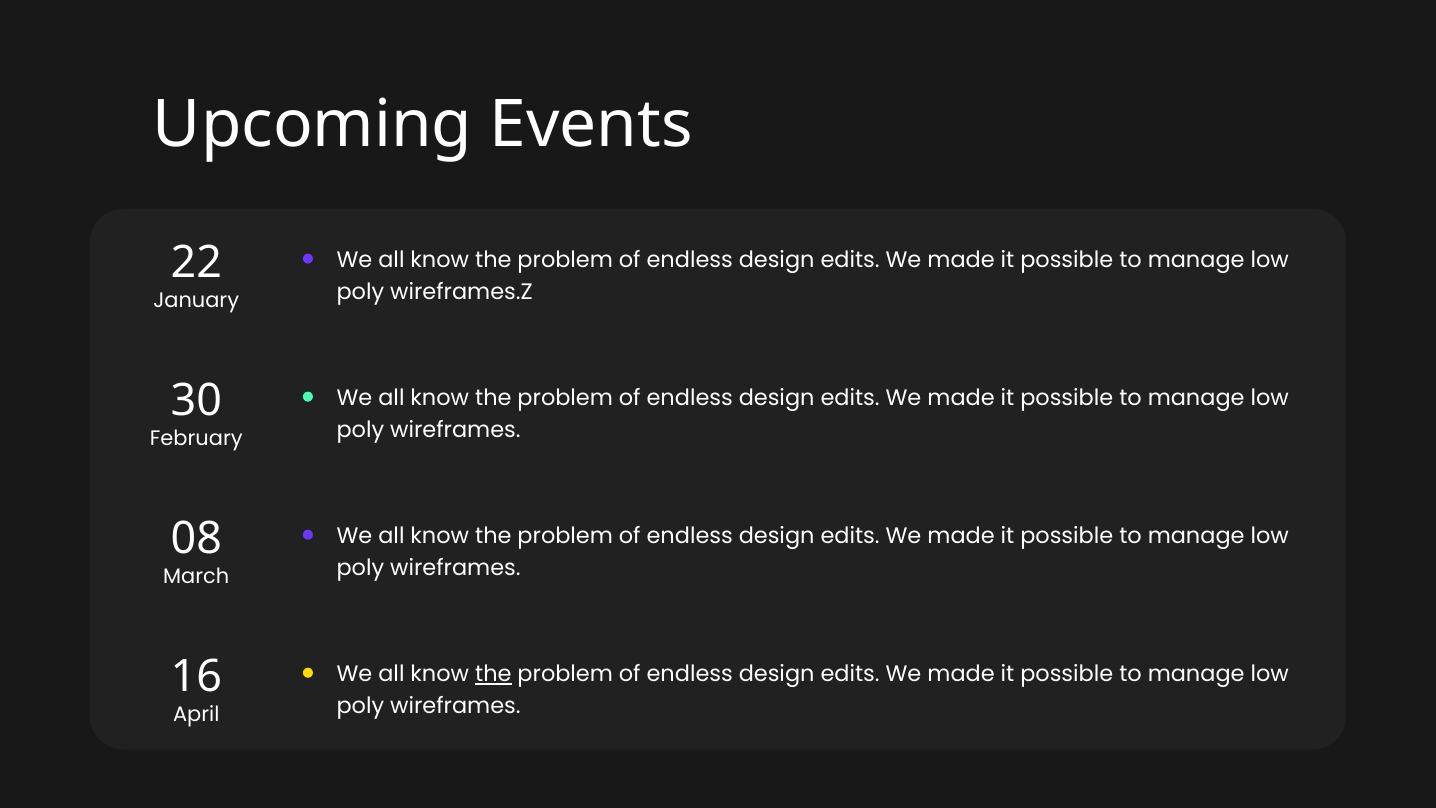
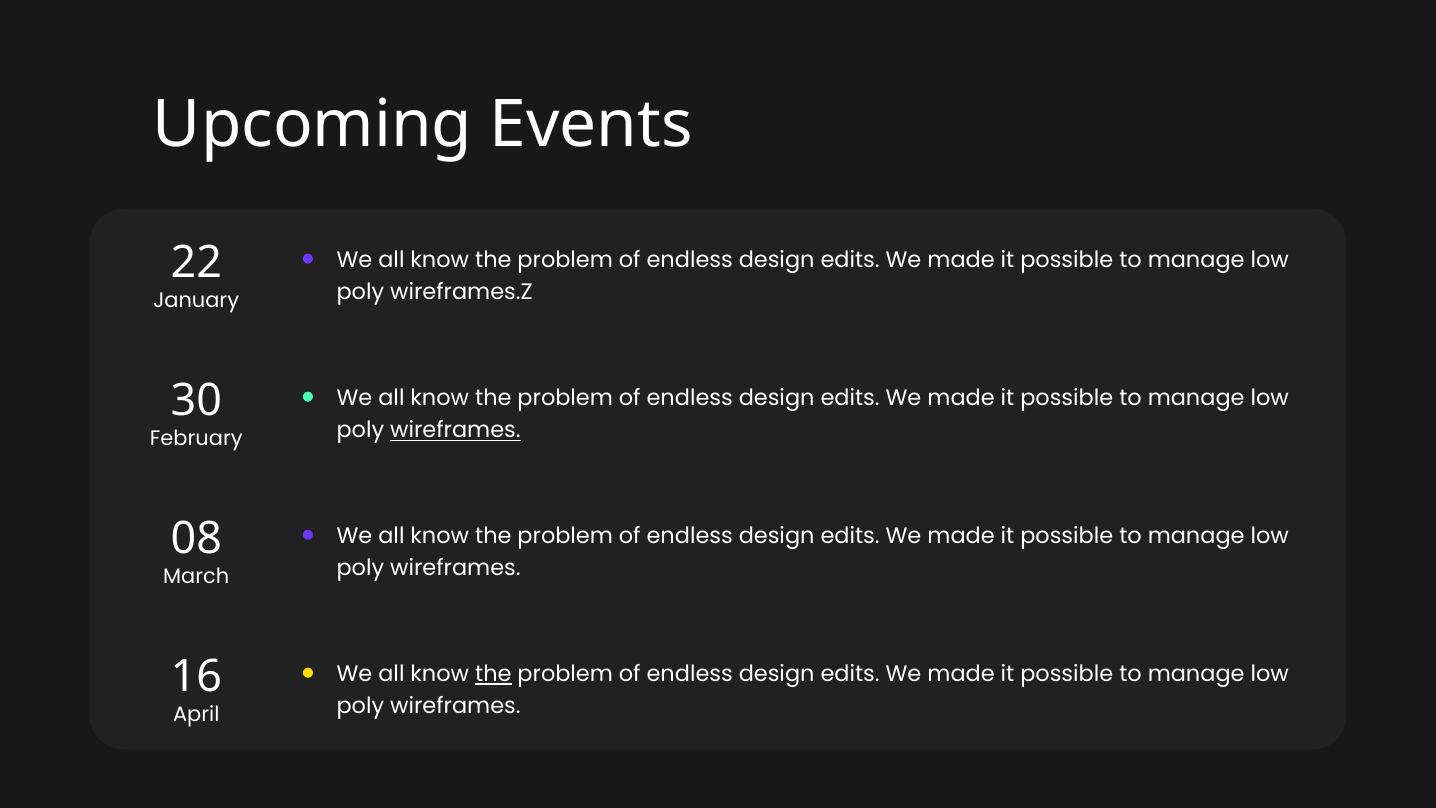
wireframes at (455, 430) underline: none -> present
